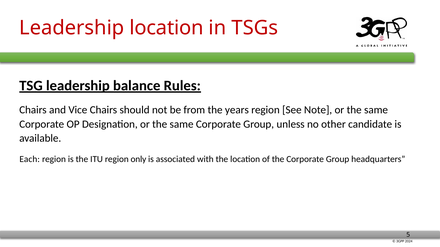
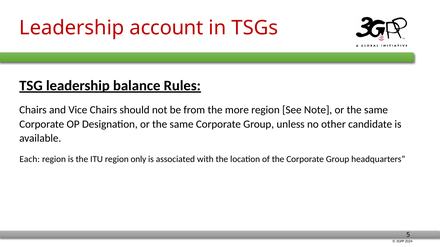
Leadership location: location -> account
years: years -> more
